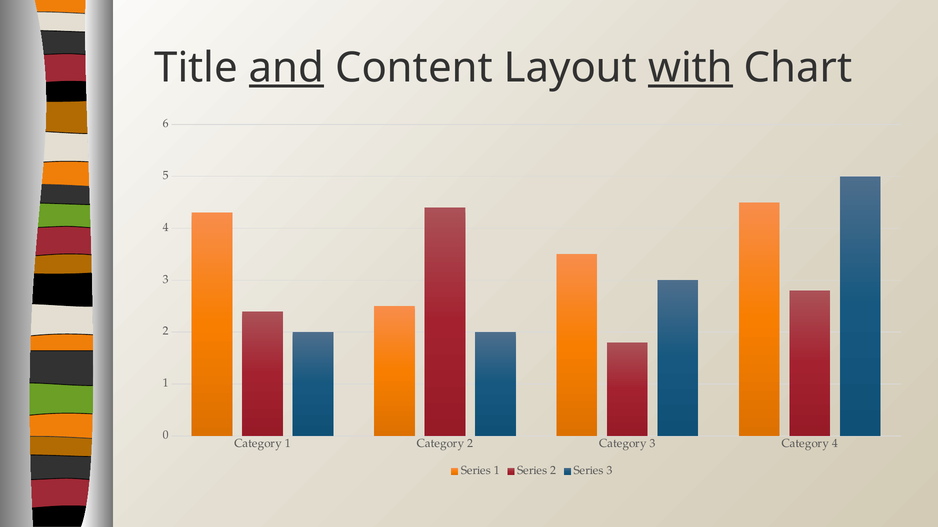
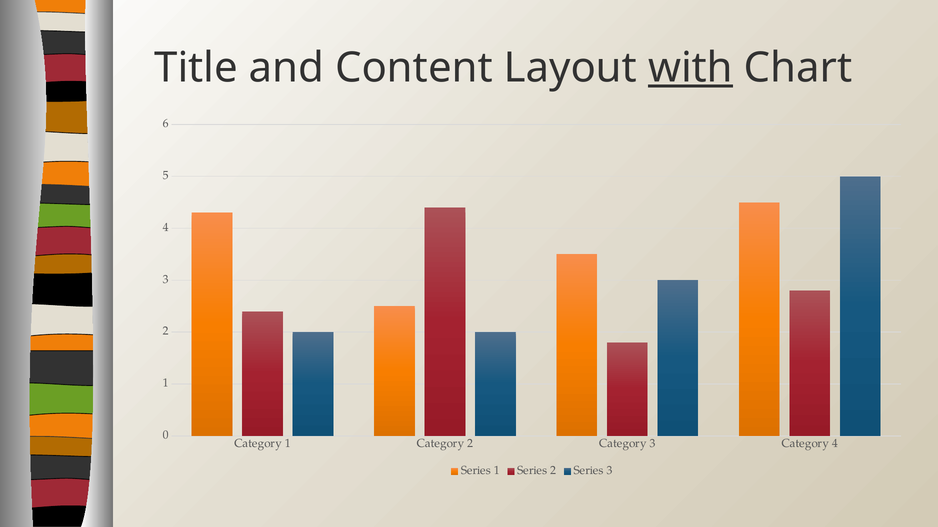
and underline: present -> none
